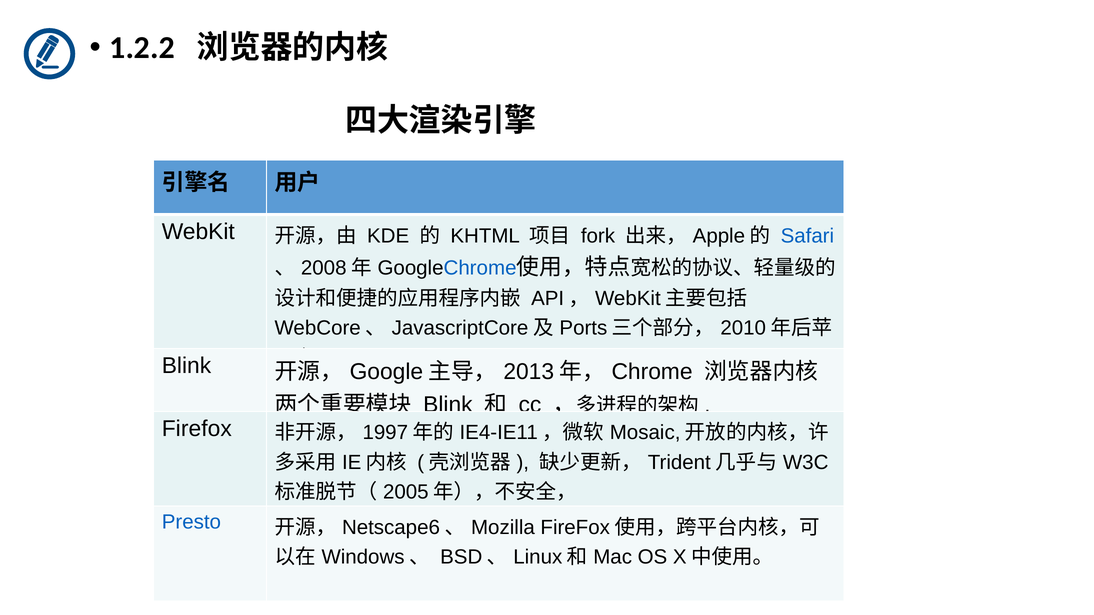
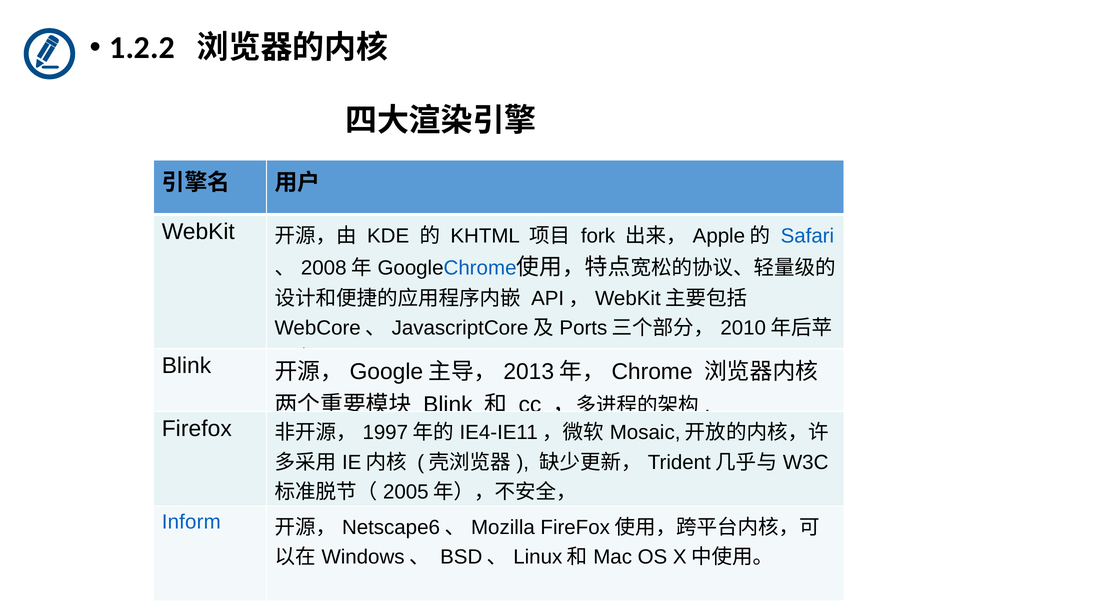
Presto: Presto -> Inform
